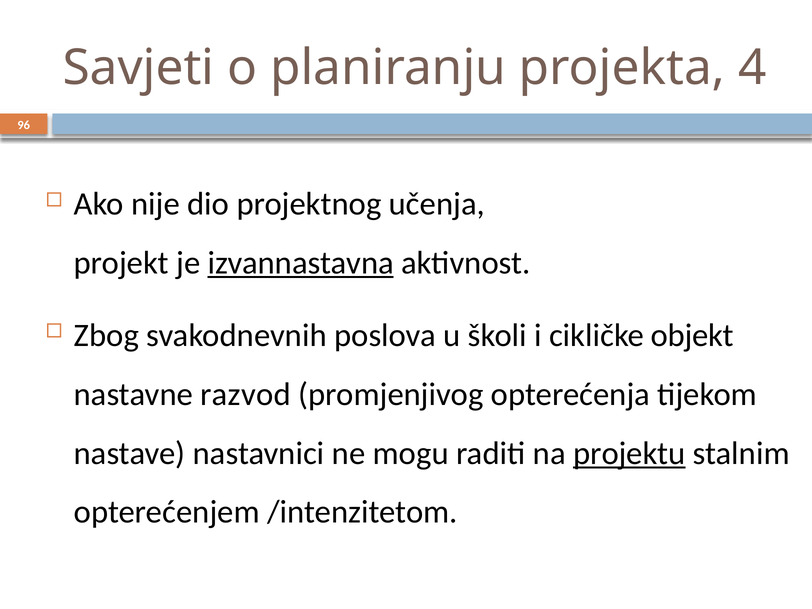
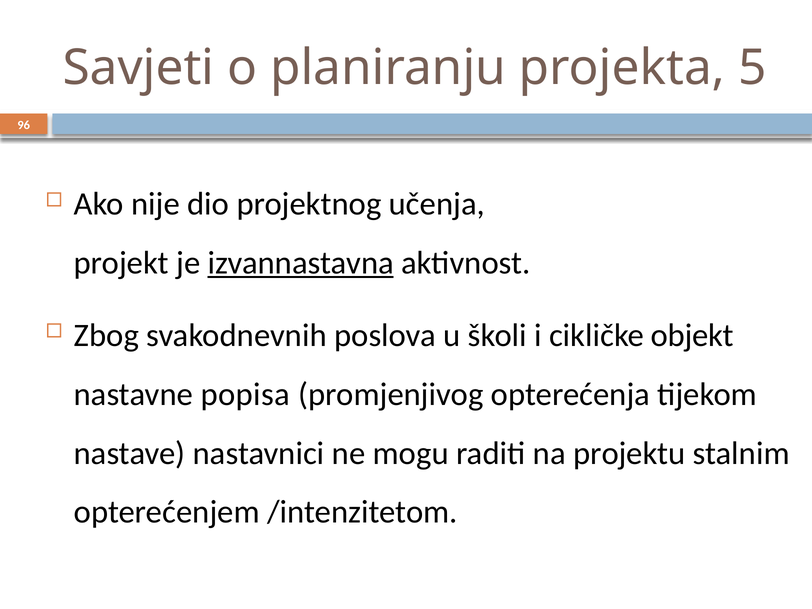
4: 4 -> 5
razvod: razvod -> popisa
projektu underline: present -> none
